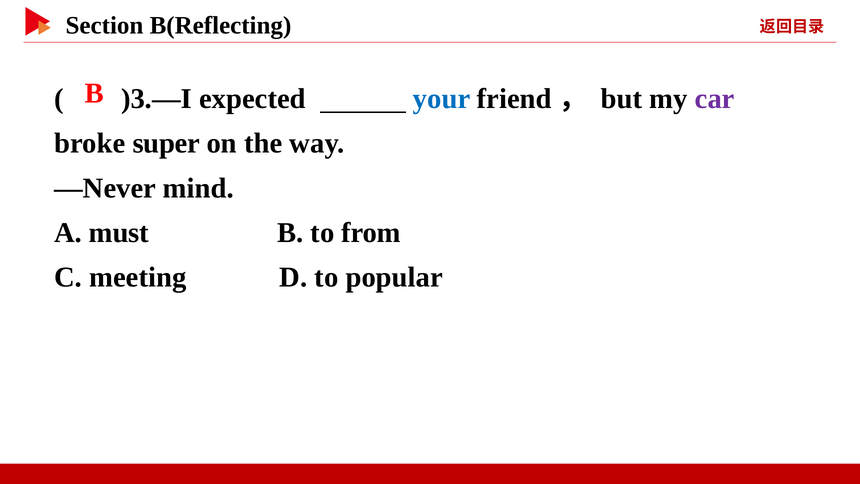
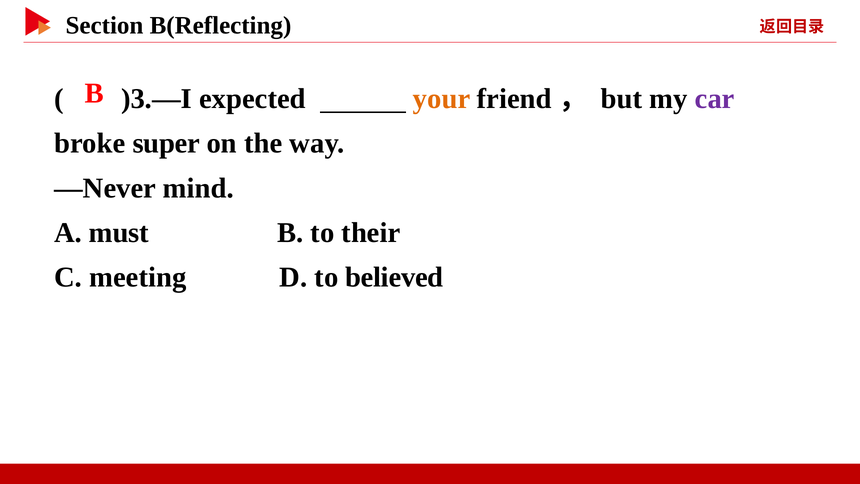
your colour: blue -> orange
from: from -> their
popular: popular -> believed
